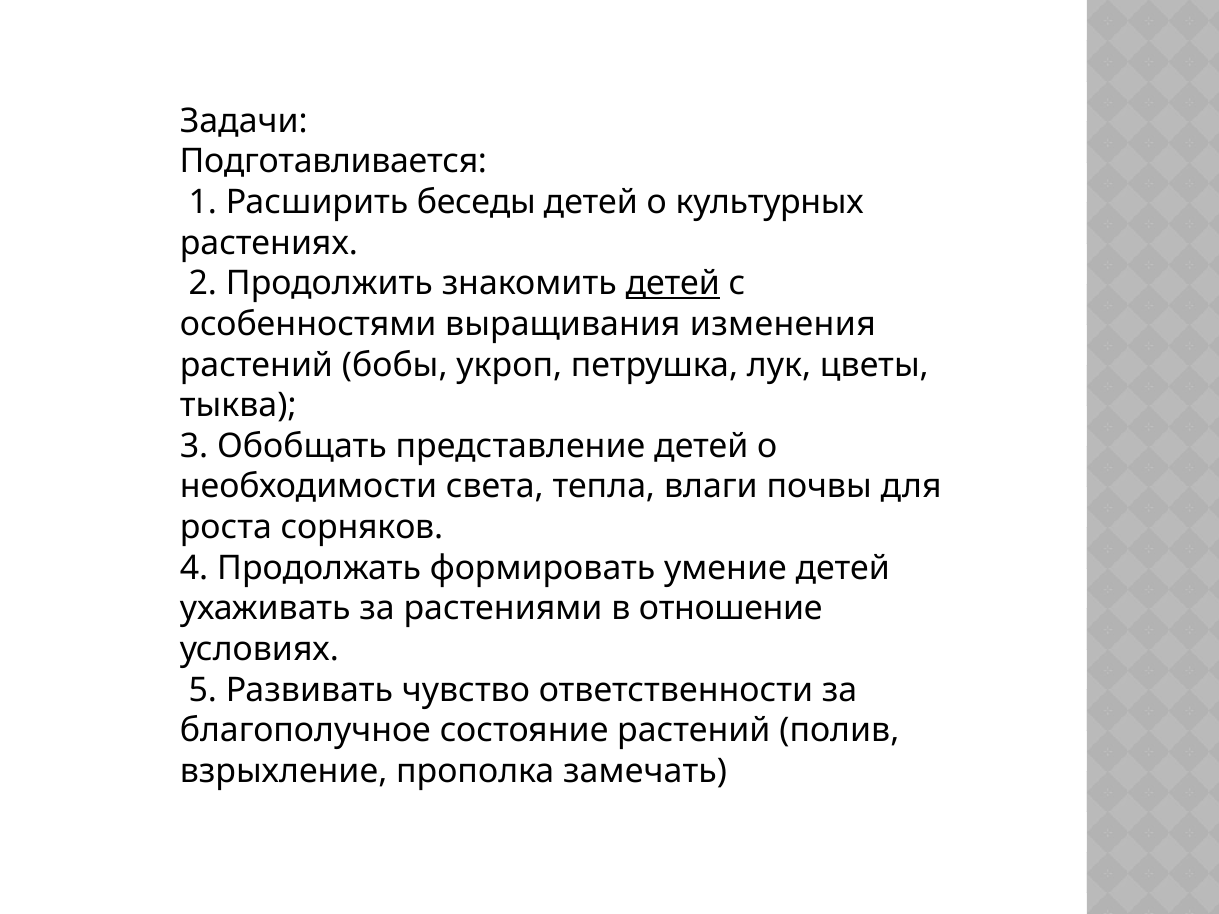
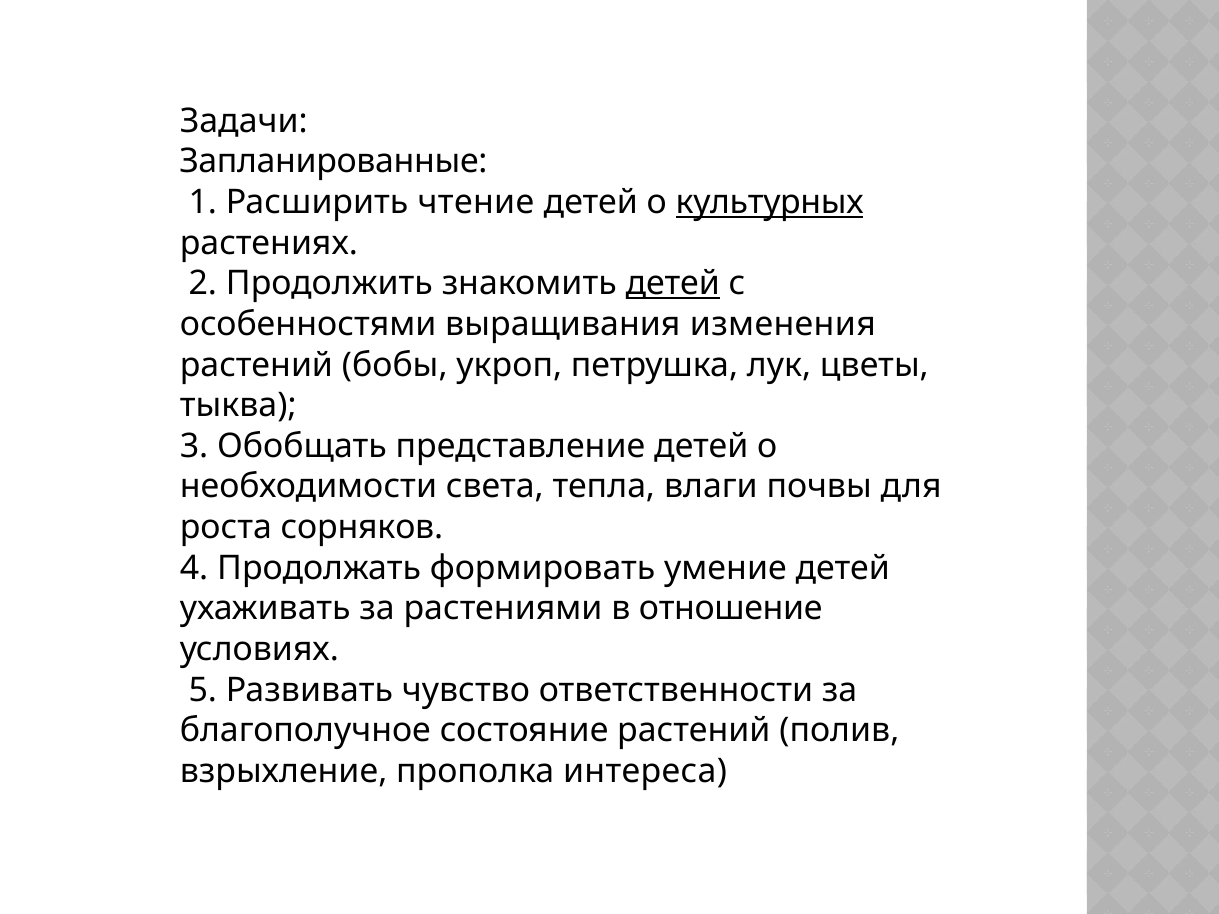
Подготавливается: Подготавливается -> Запланированные
беседы: беседы -> чтение
культурных underline: none -> present
замечать: замечать -> интереса
